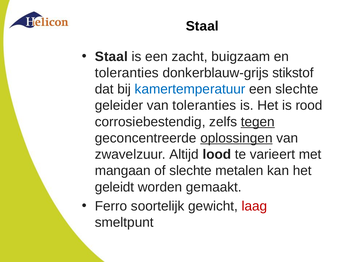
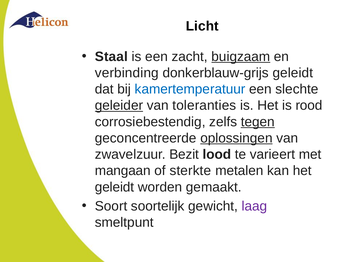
Staal at (202, 26): Staal -> Licht
buigzaam underline: none -> present
toleranties at (127, 73): toleranties -> verbinding
donkerblauw-grijs stikstof: stikstof -> geleidt
geleider underline: none -> present
Altijd: Altijd -> Bezit
of slechte: slechte -> sterkte
Ferro: Ferro -> Soort
laag colour: red -> purple
